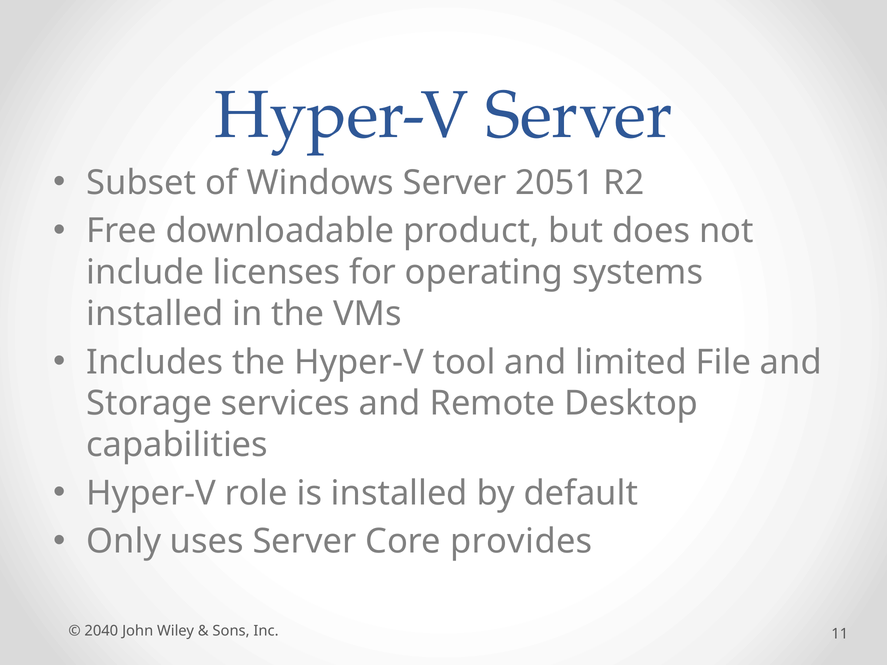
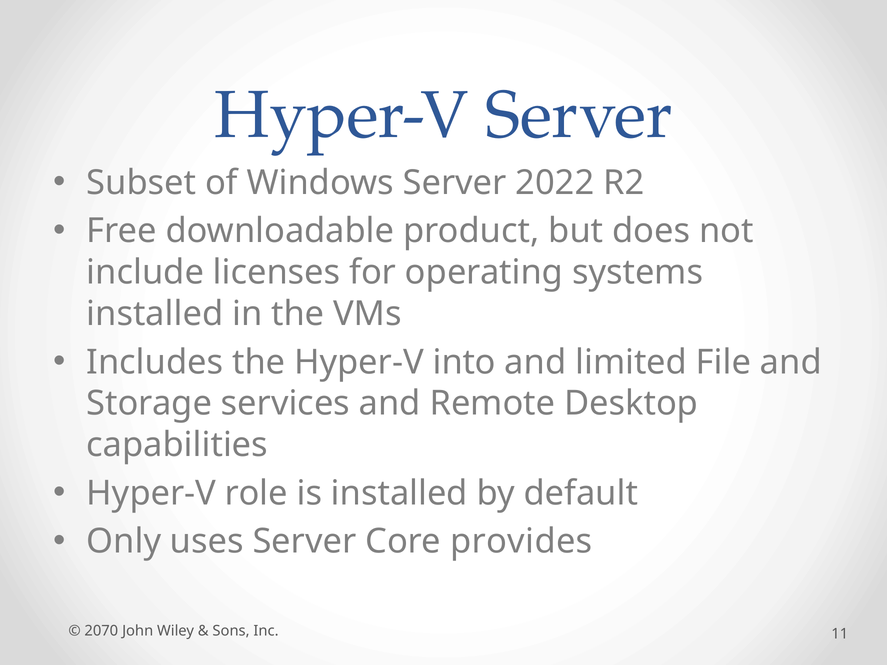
2051: 2051 -> 2022
tool: tool -> into
2040: 2040 -> 2070
